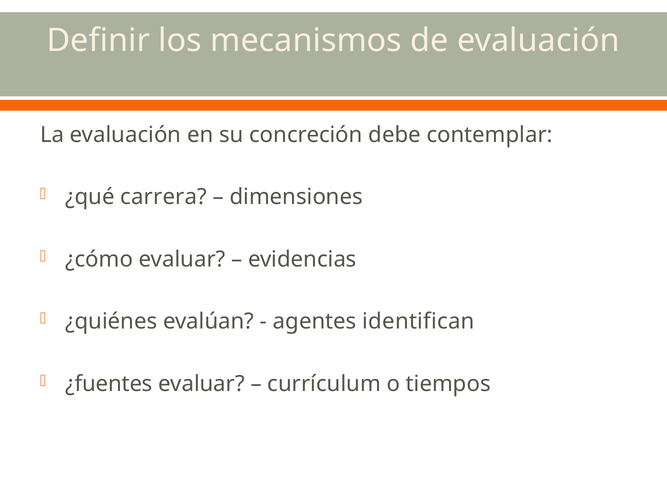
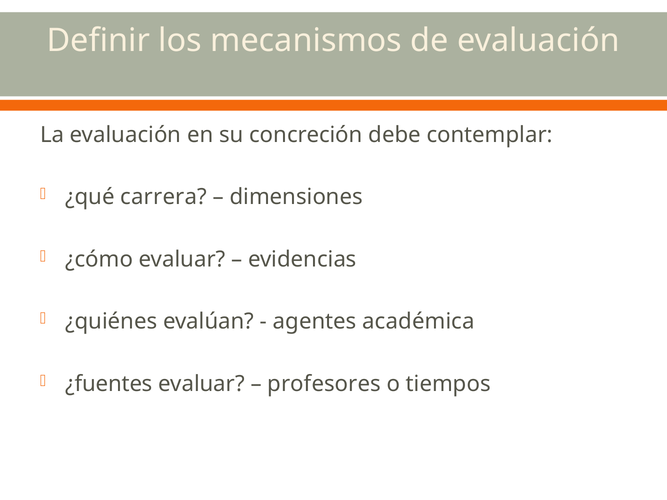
identifican: identifican -> académica
currículum: currículum -> profesores
